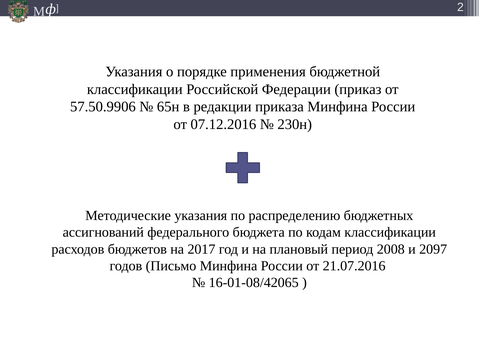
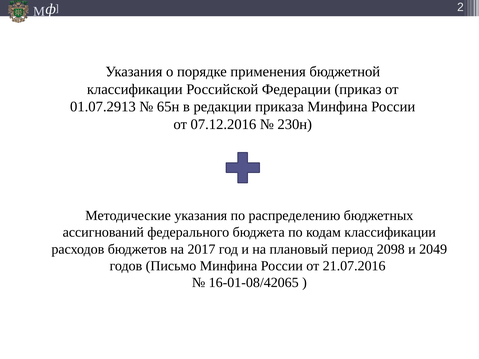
57.50.9906: 57.50.9906 -> 01.07.2913
2008: 2008 -> 2098
2097: 2097 -> 2049
